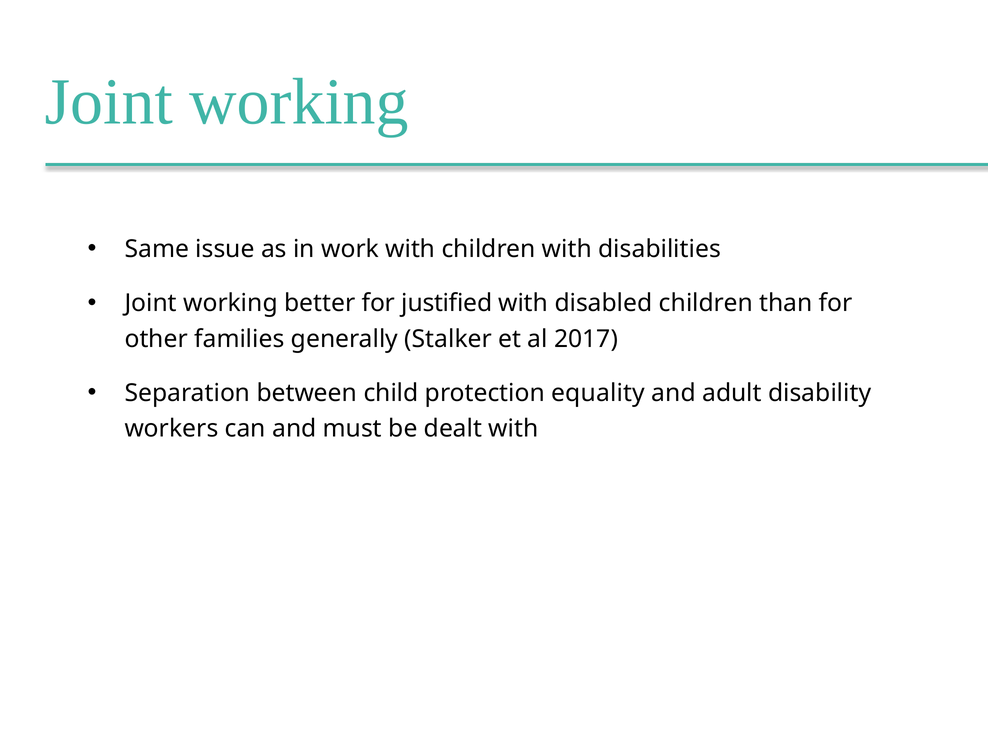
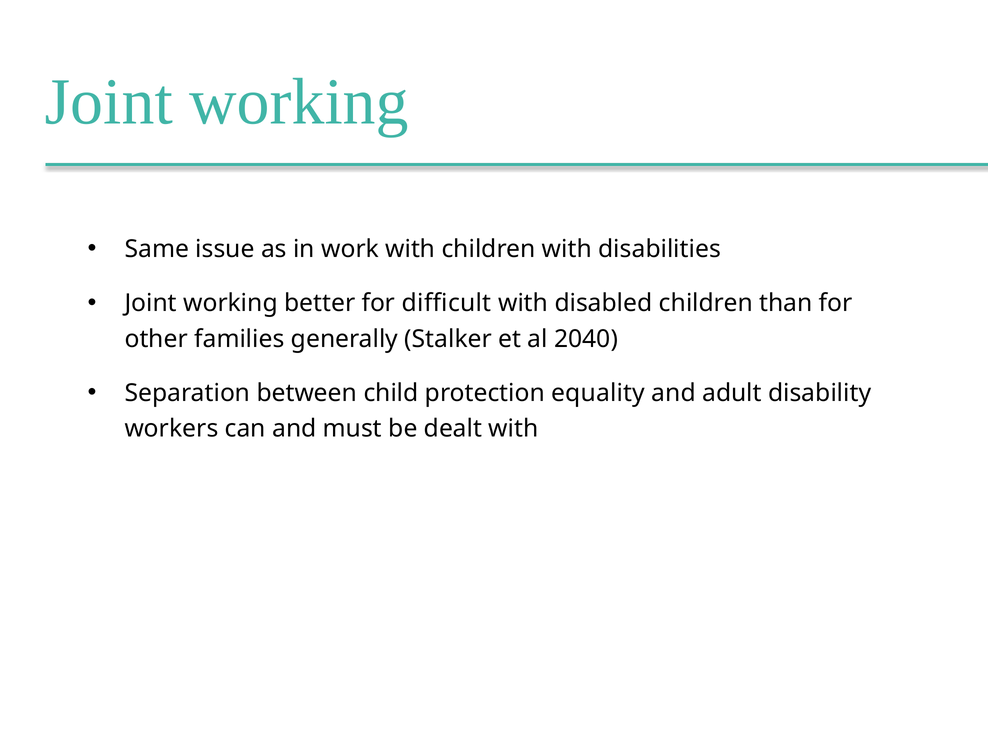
justified: justified -> difficult
2017: 2017 -> 2040
